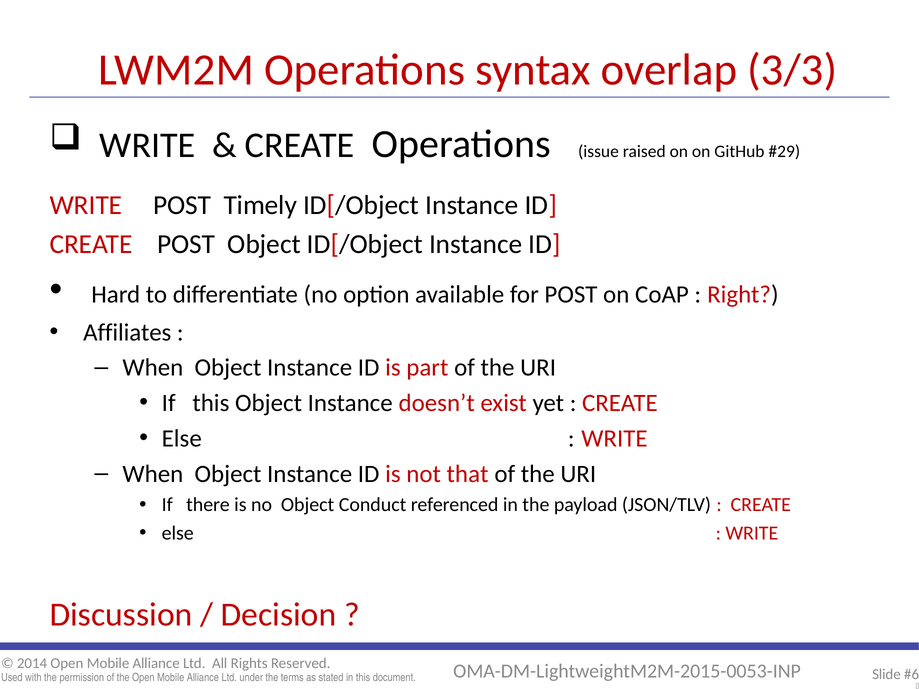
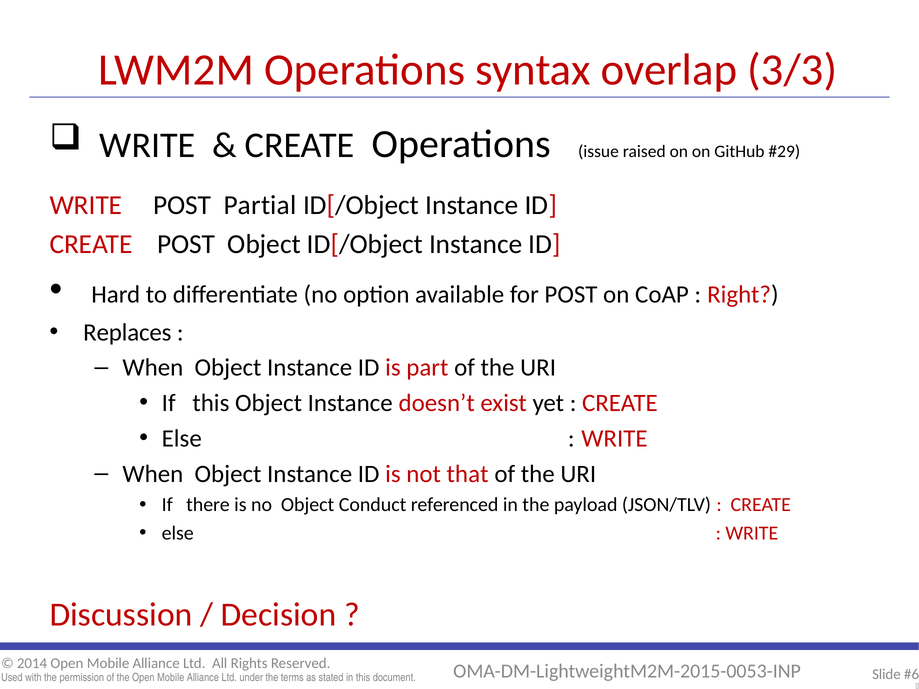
Timely: Timely -> Partial
Affiliates: Affiliates -> Replaces
